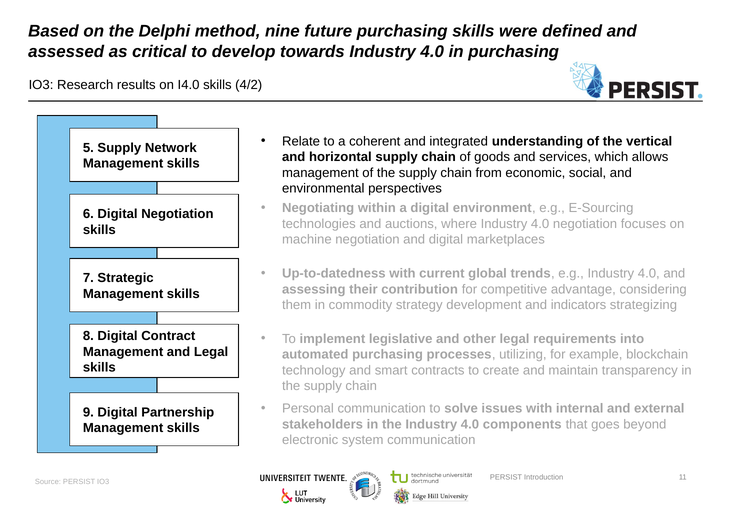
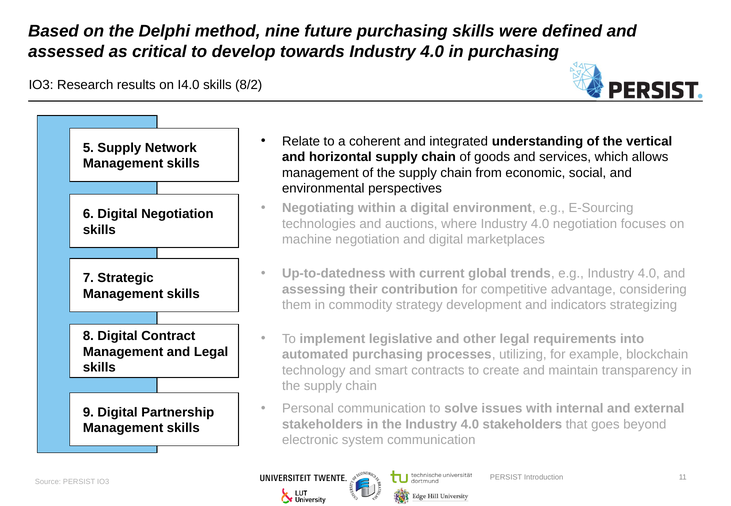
4/2: 4/2 -> 8/2
4.0 components: components -> stakeholders
